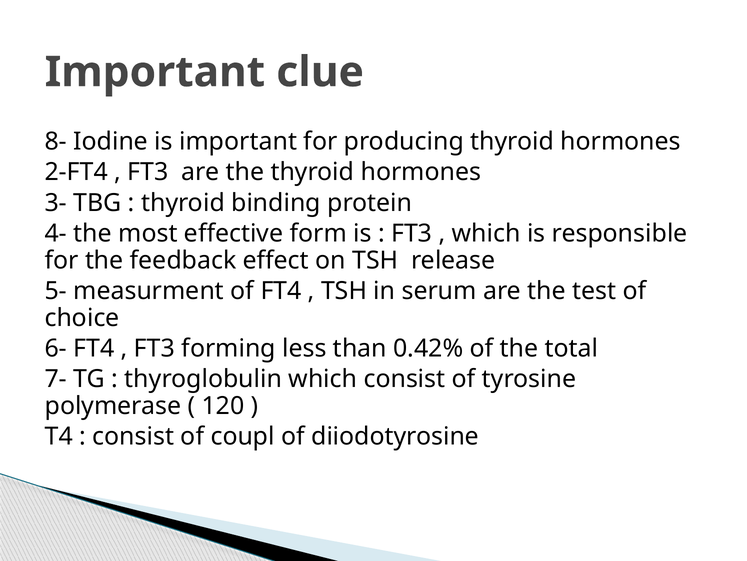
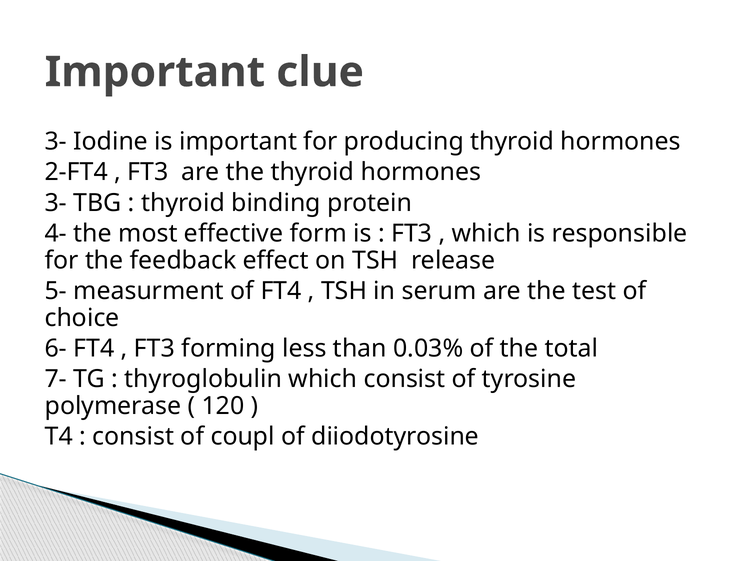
8- at (56, 141): 8- -> 3-
0.42%: 0.42% -> 0.03%
